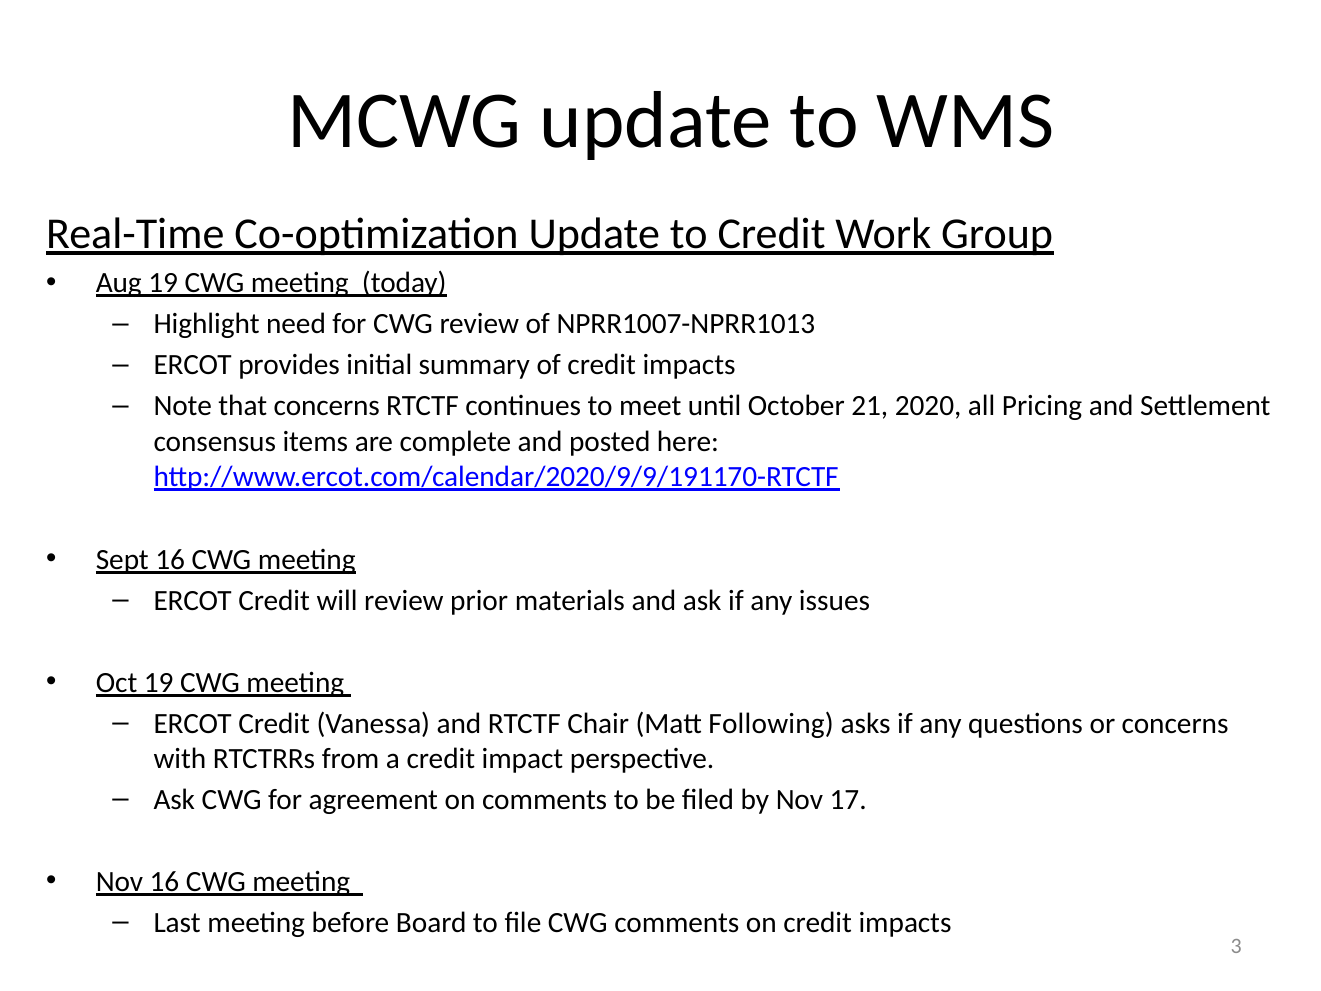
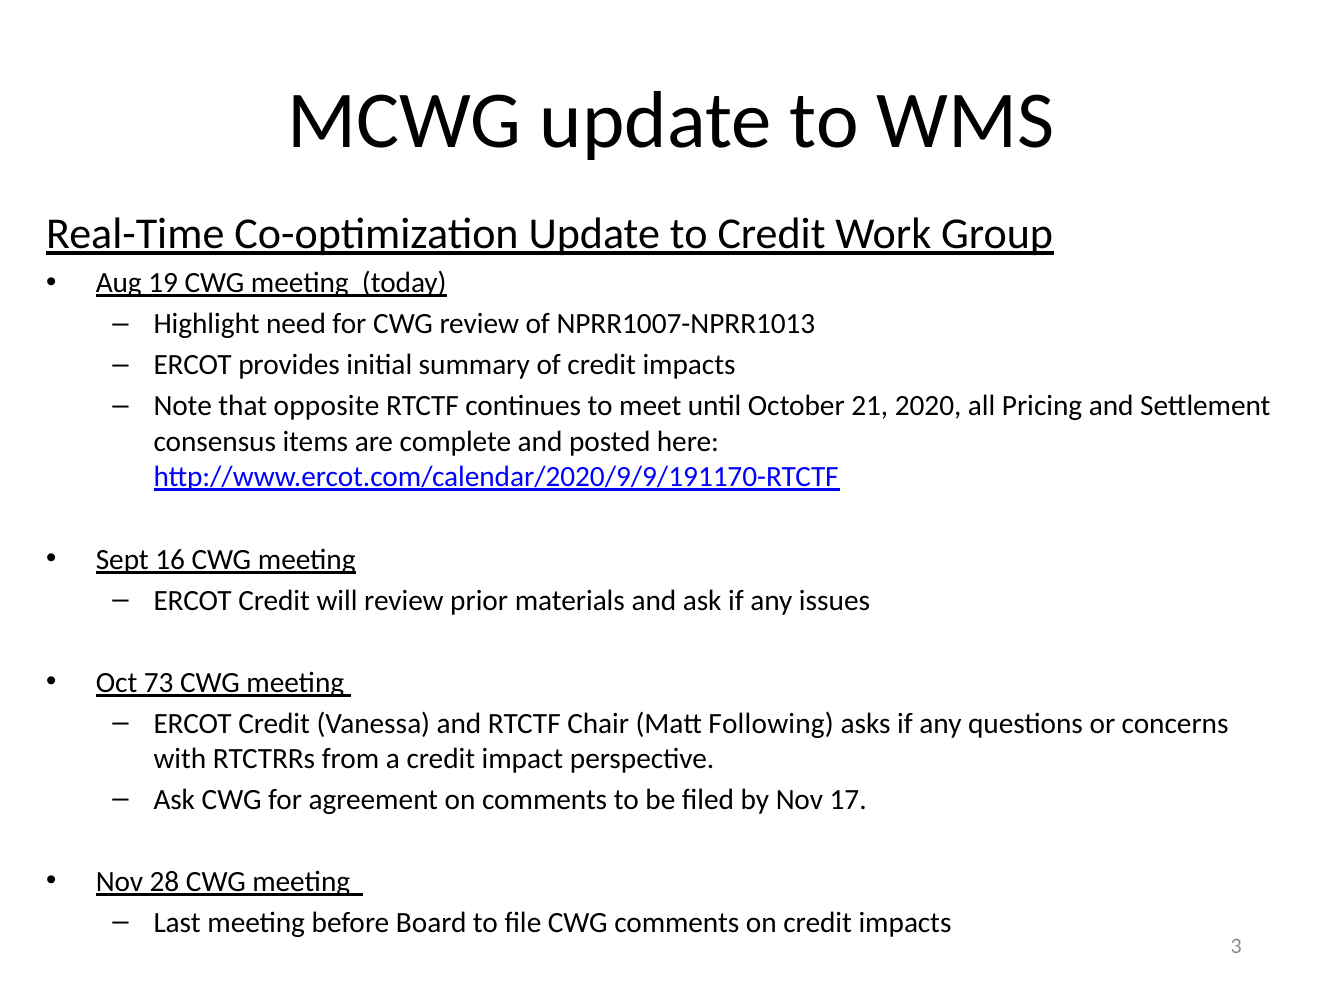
that concerns: concerns -> opposite
Oct 19: 19 -> 73
Nov 16: 16 -> 28
